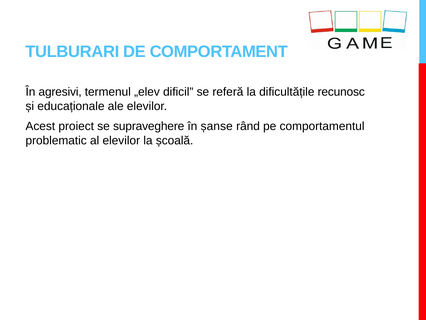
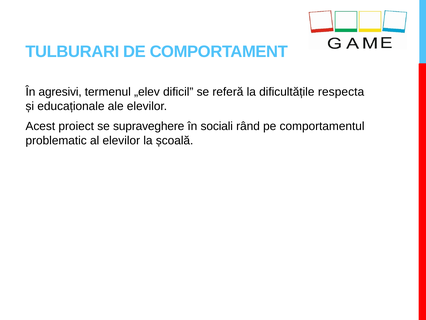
recunosc: recunosc -> respecta
șanse: șanse -> sociali
